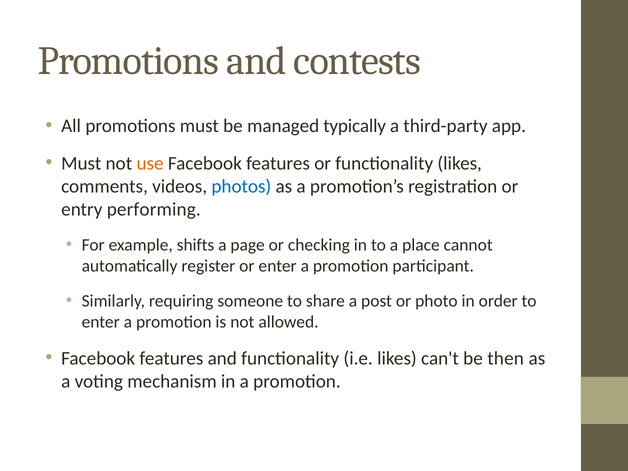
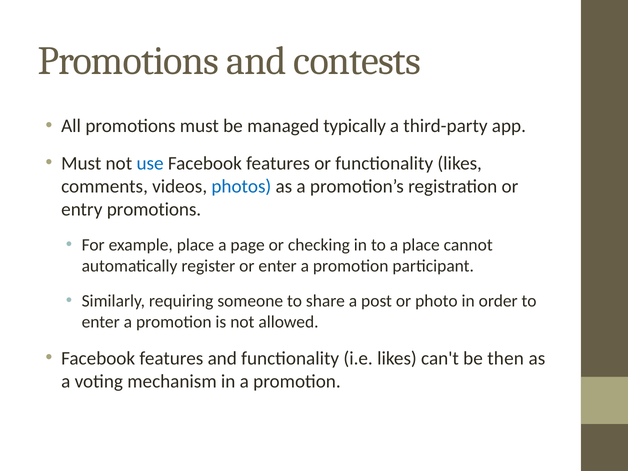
use colour: orange -> blue
entry performing: performing -> promotions
example shifts: shifts -> place
